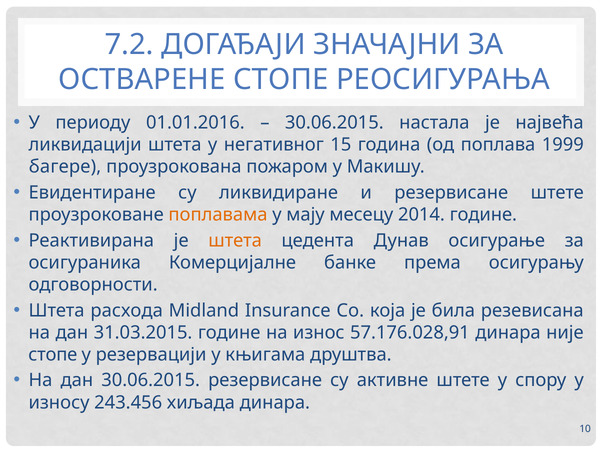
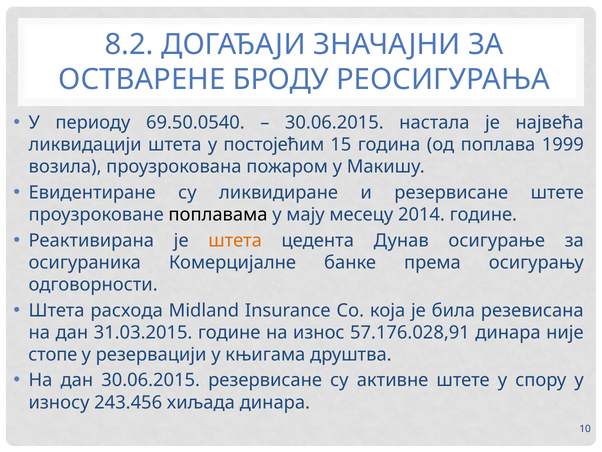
7.2: 7.2 -> 8.2
ОСТВАРЕНЕ СТОПЕ: СТОПЕ -> БРОДУ
01.01.2016: 01.01.2016 -> 69.50.0540
негативног: негативног -> постојећим
багере: багере -> возила
поплавама colour: orange -> black
